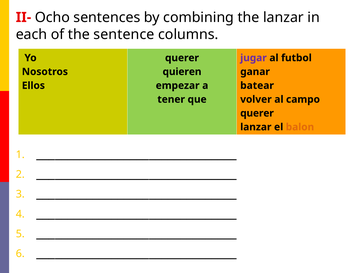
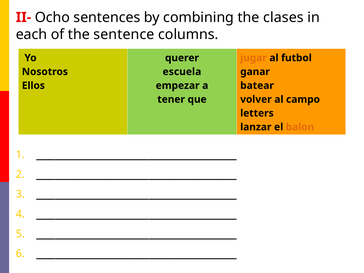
the lanzar: lanzar -> clases
jugar colour: purple -> orange
quieren: quieren -> escuela
querer at (257, 113): querer -> letters
